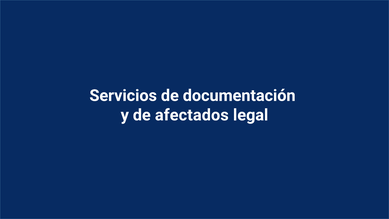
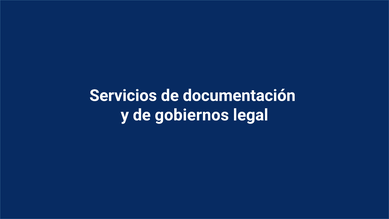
afectados: afectados -> gobiernos
